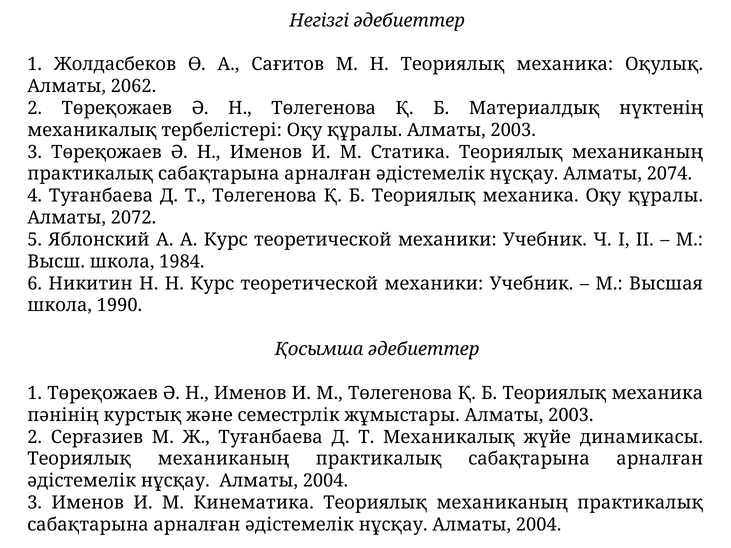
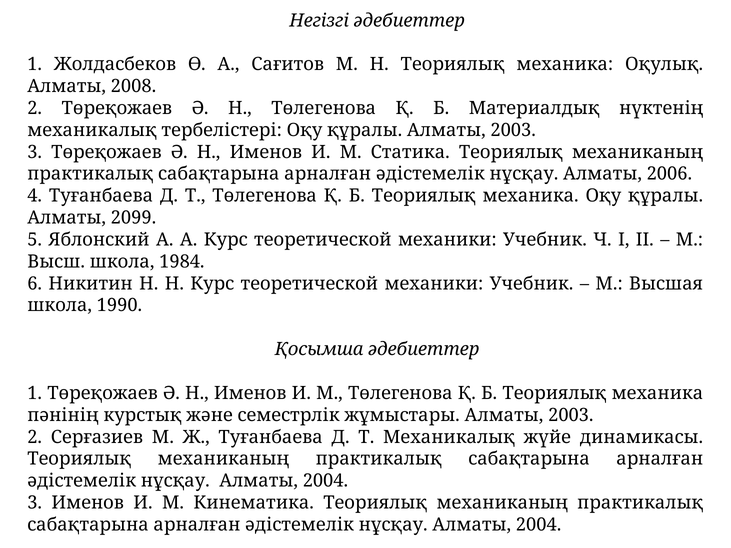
2062: 2062 -> 2008
2074: 2074 -> 2006
2072: 2072 -> 2099
